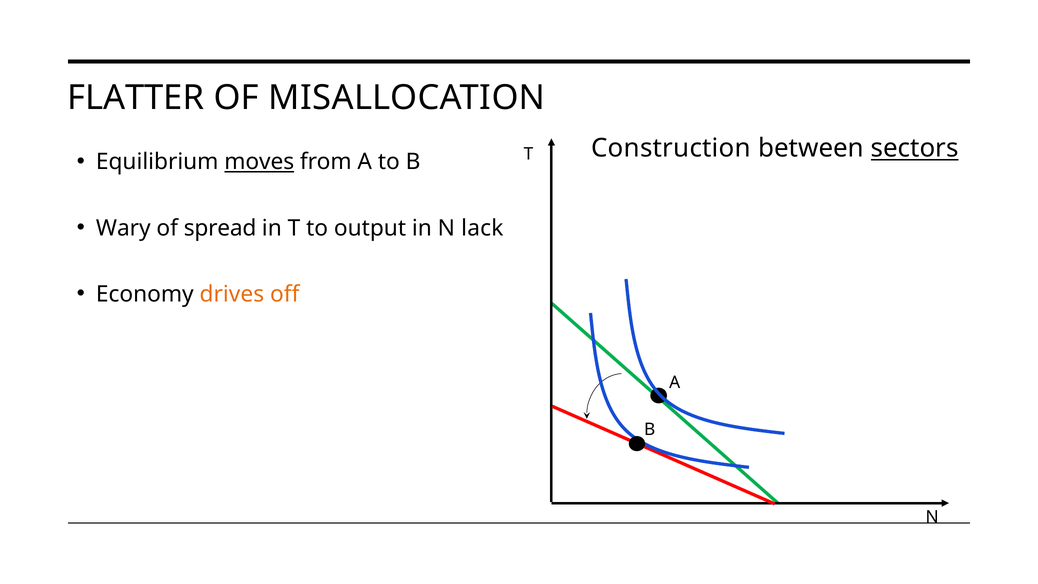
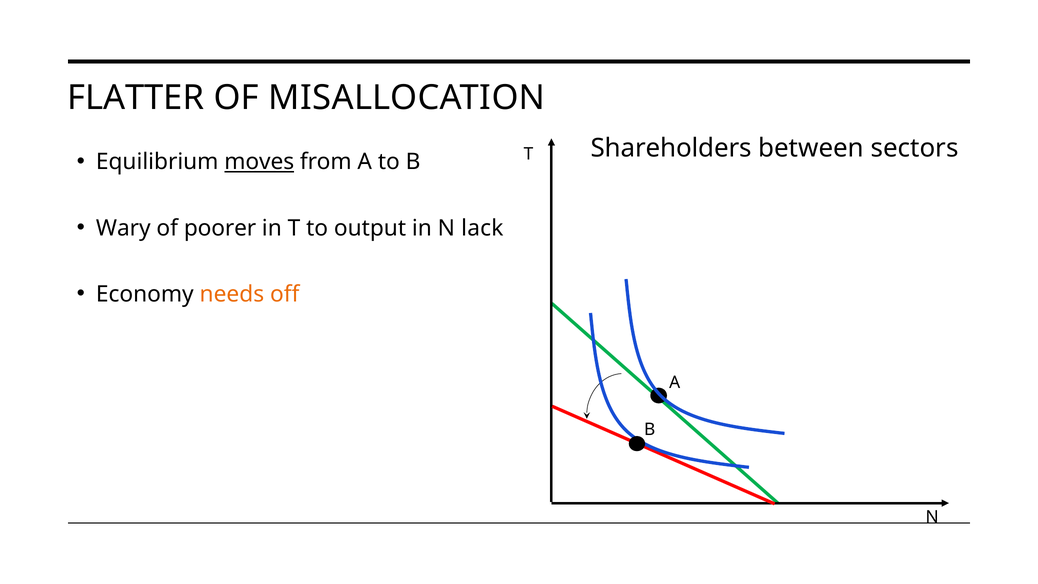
Construction: Construction -> Shareholders
sectors underline: present -> none
spread: spread -> poorer
drives: drives -> needs
